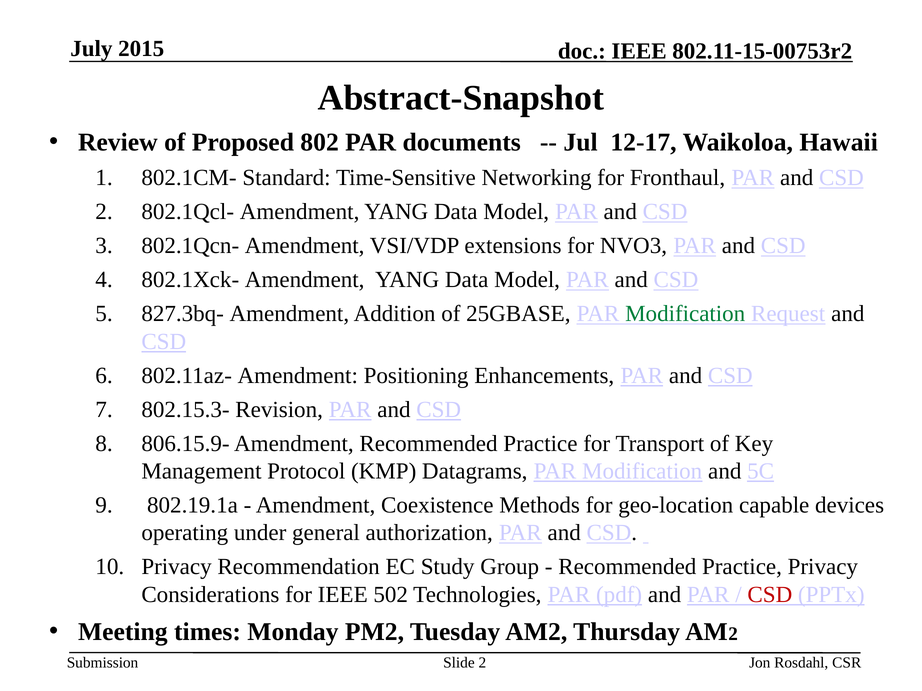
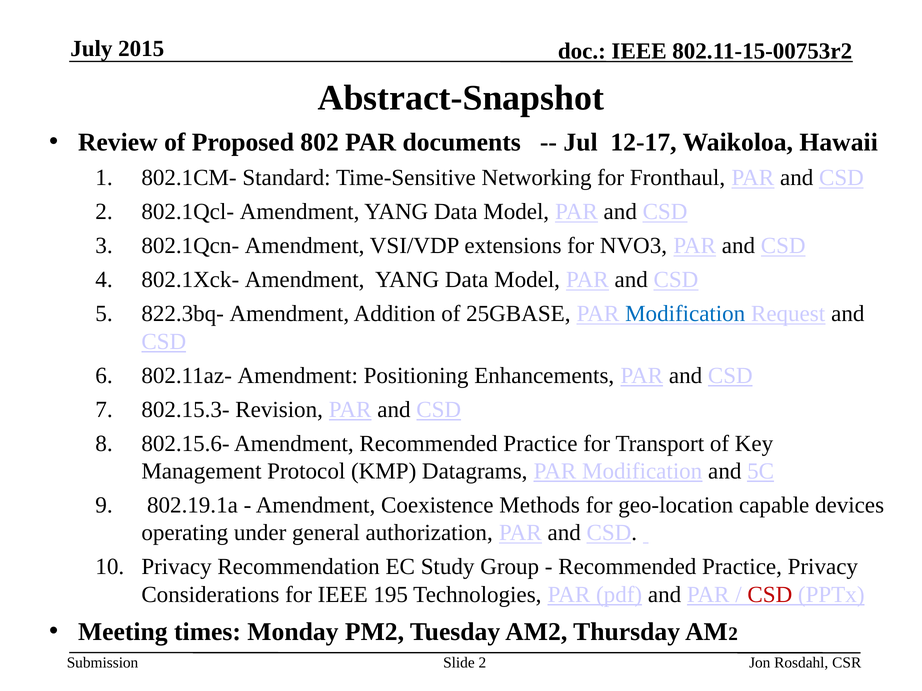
827.3bq-: 827.3bq- -> 822.3bq-
Modification at (685, 314) colour: green -> blue
806.15.9-: 806.15.9- -> 802.15.6-
502: 502 -> 195
